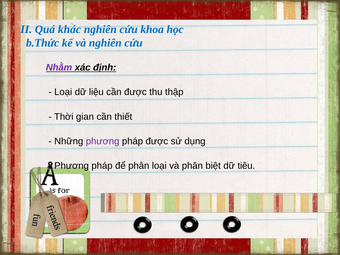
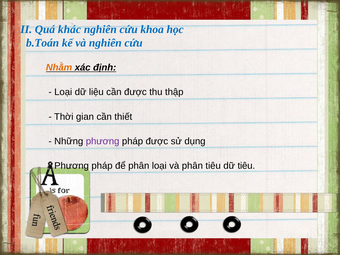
b.Thức: b.Thức -> b.Toán
Nhằm colour: purple -> orange
phân biệt: biệt -> tiêu
